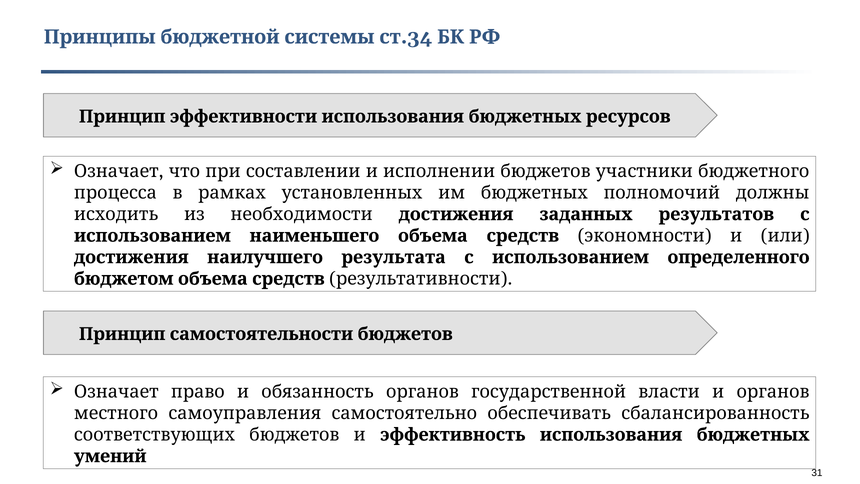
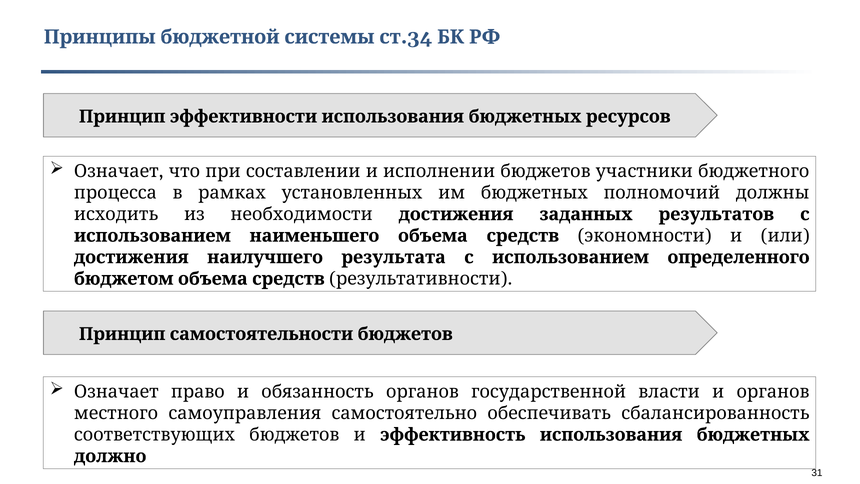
умений: умений -> должно
